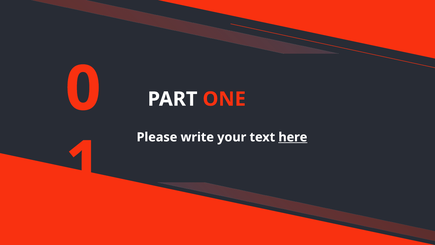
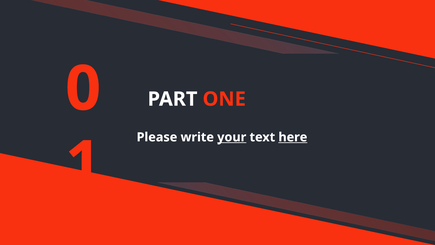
your underline: none -> present
